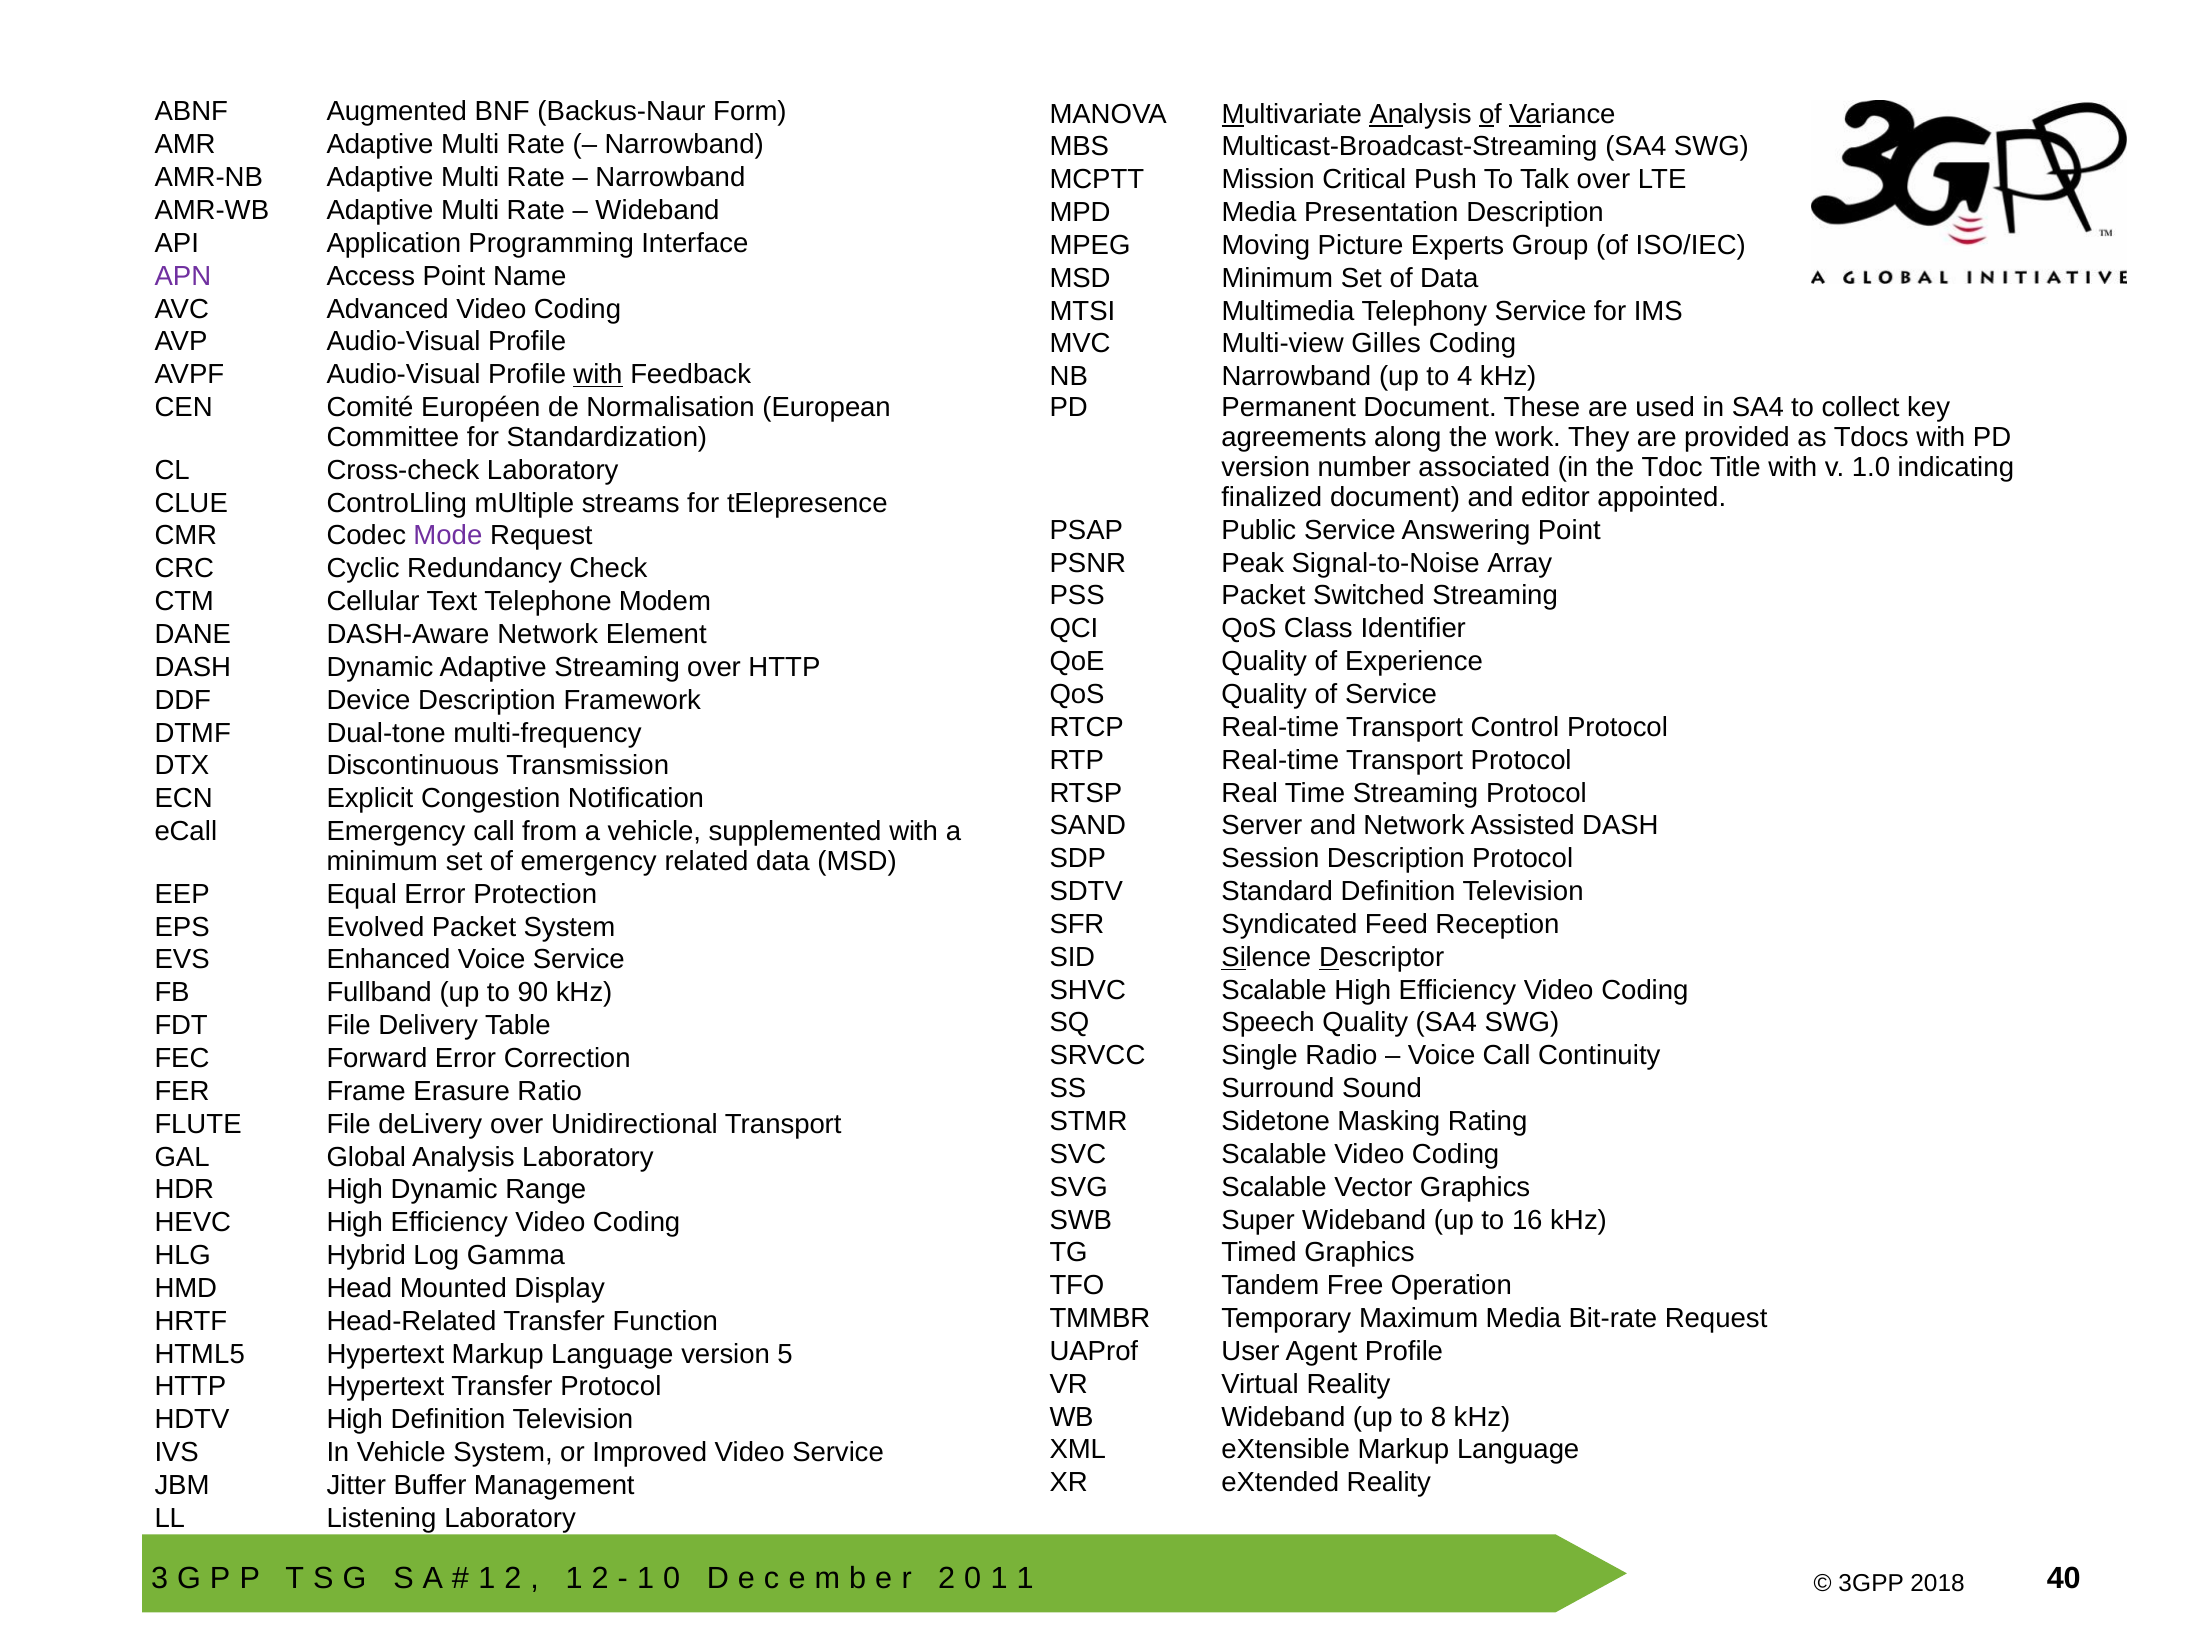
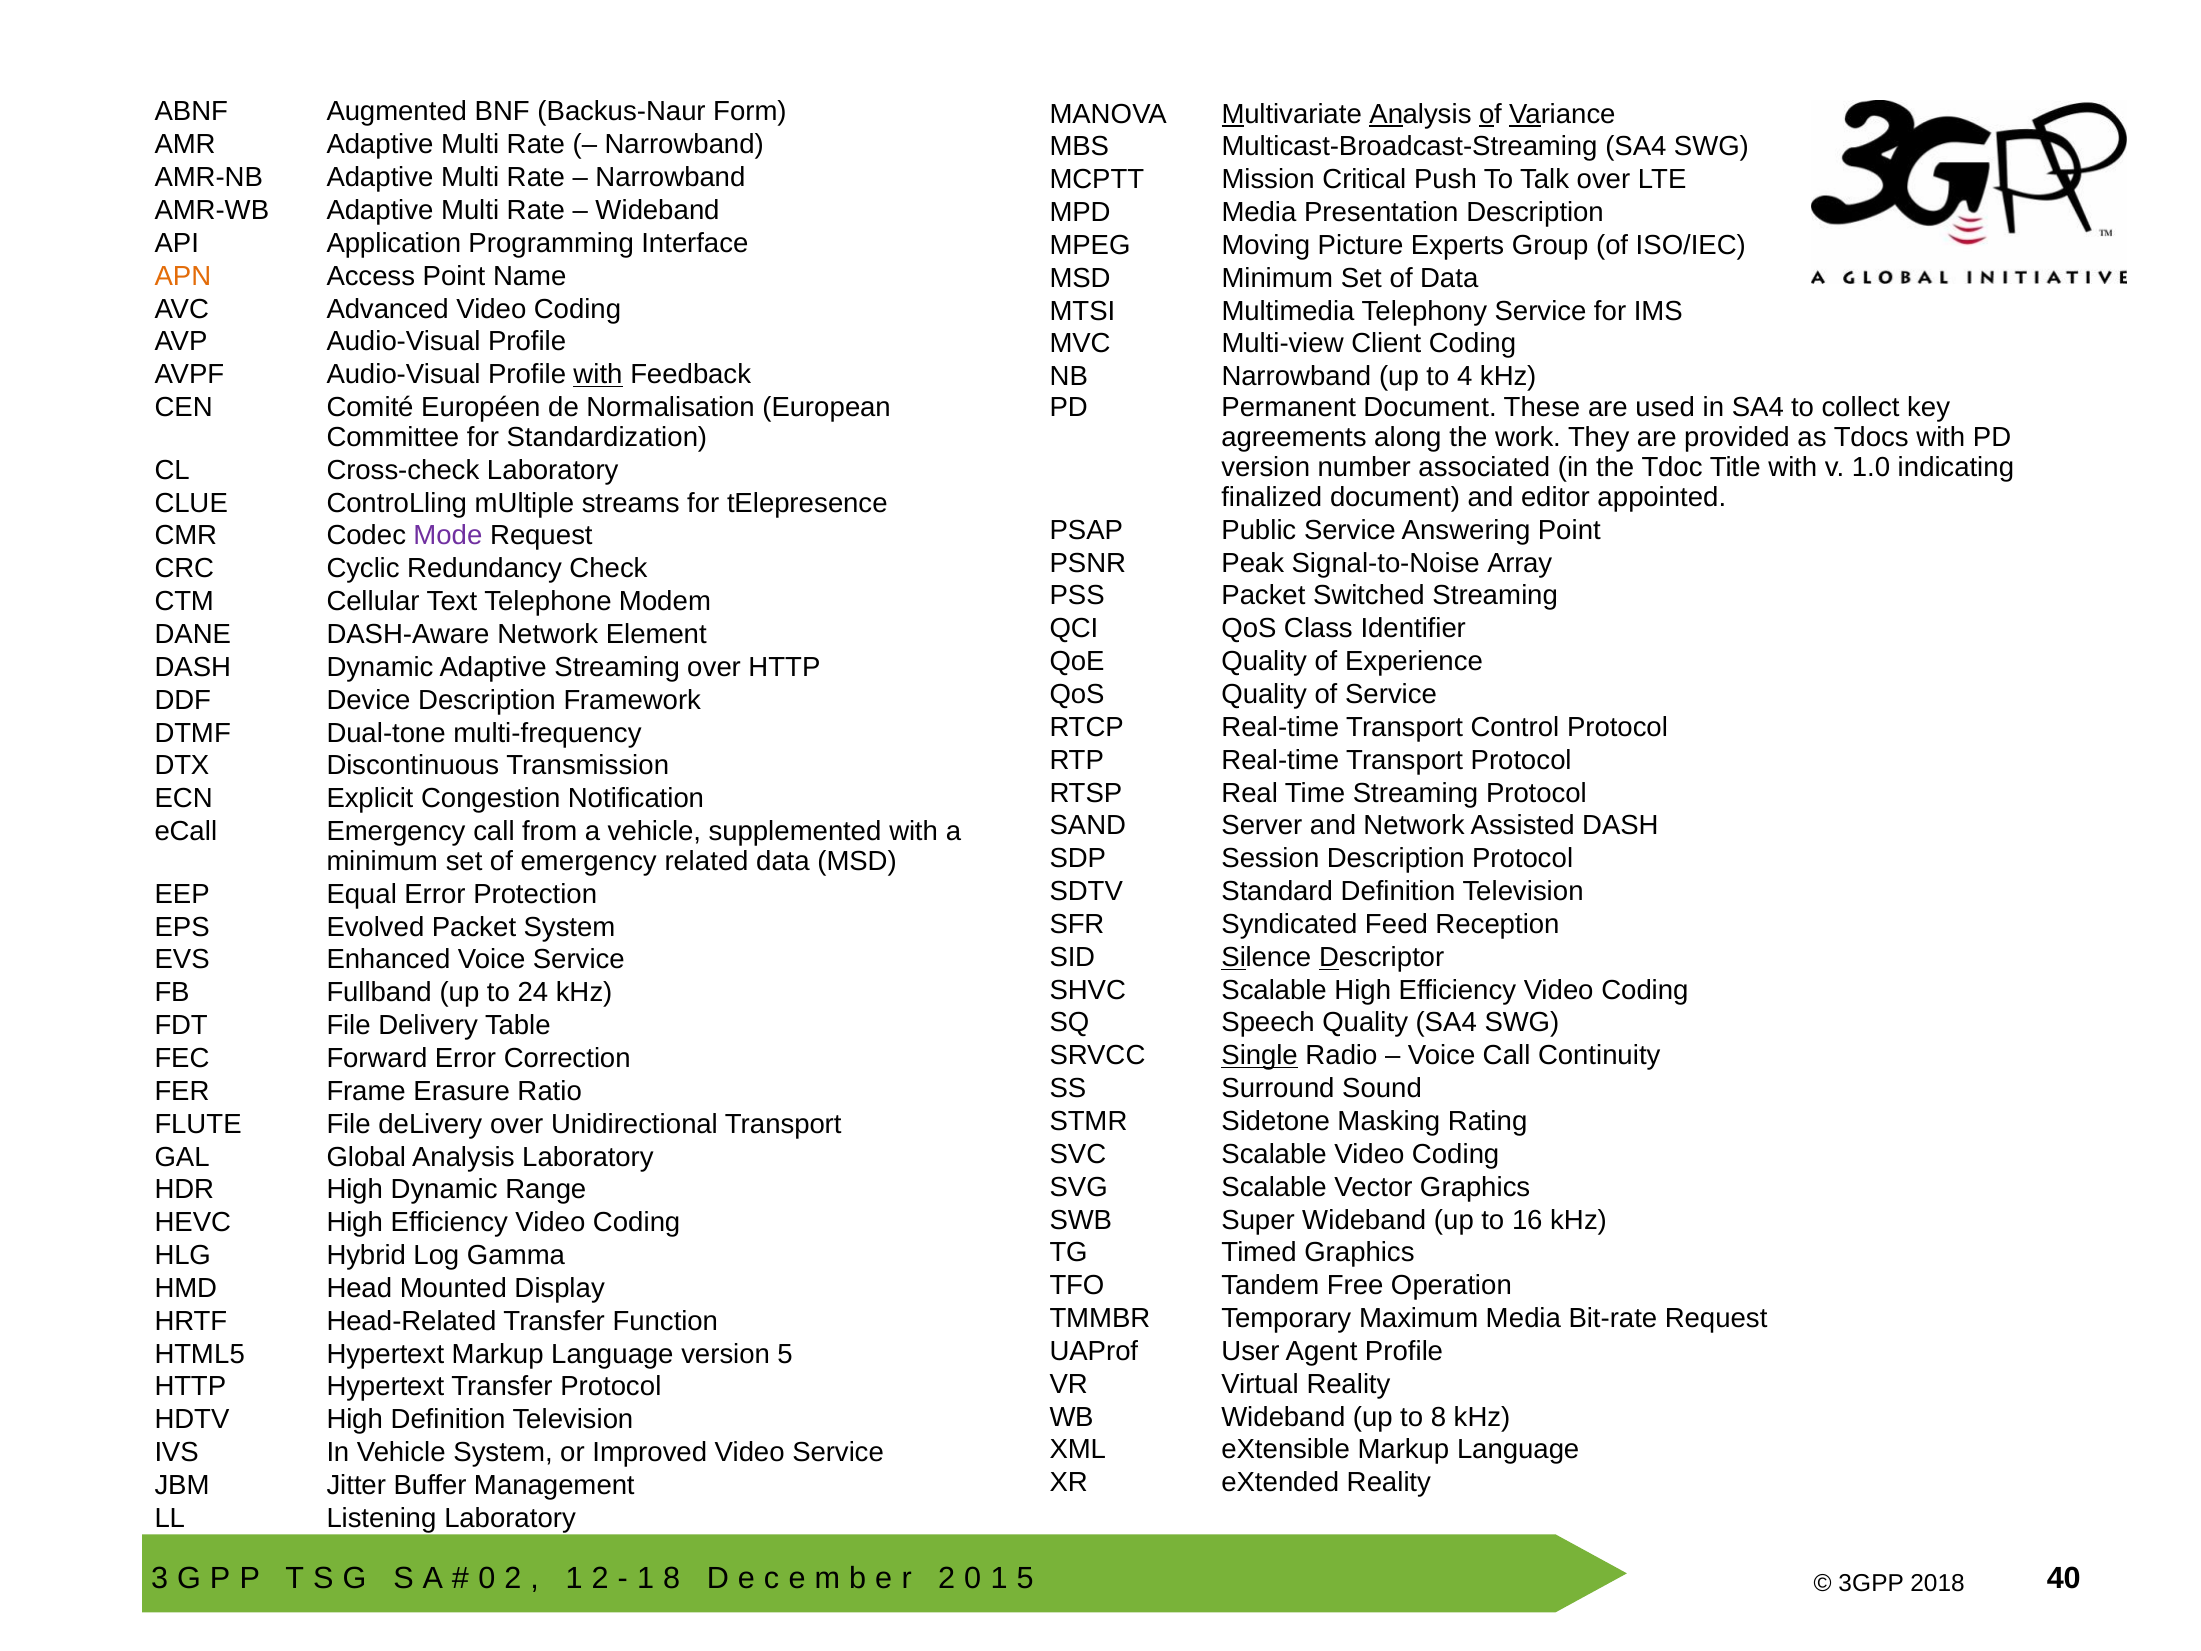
APN colour: purple -> orange
Gilles: Gilles -> Client
90: 90 -> 24
Single underline: none -> present
1 at (487, 1579): 1 -> 0
0 at (672, 1579): 0 -> 8
1 at (1025, 1579): 1 -> 5
